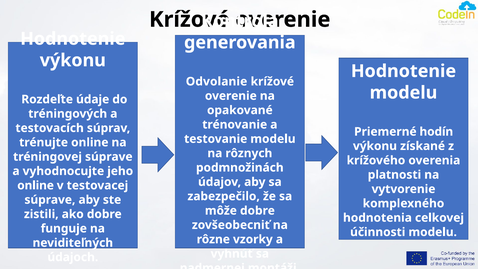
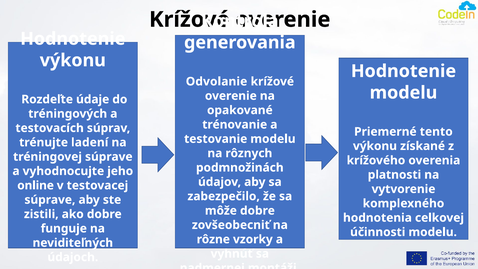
hodín: hodín -> tento
trénujte online: online -> ladení
